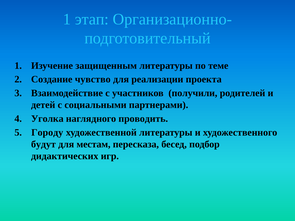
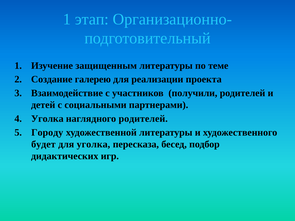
чувство: чувство -> галерею
наглядного проводить: проводить -> родителей
будут: будут -> будет
для местам: местам -> уголка
